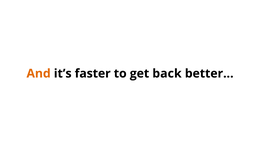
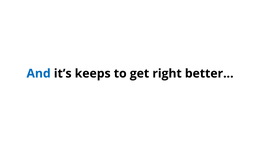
And colour: orange -> blue
faster: faster -> keeps
back: back -> right
